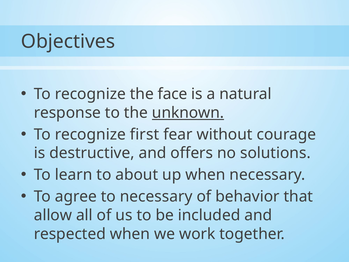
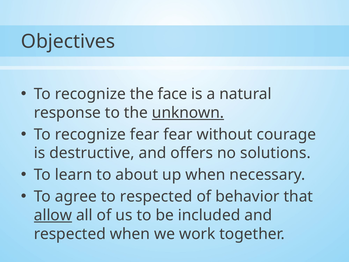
recognize first: first -> fear
to necessary: necessary -> respected
allow underline: none -> present
